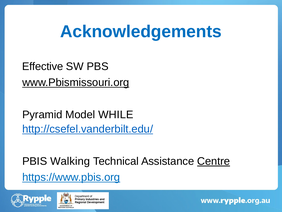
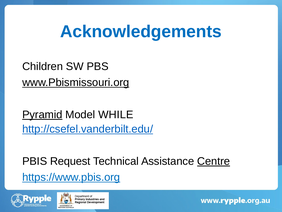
Effective: Effective -> Children
Pyramid underline: none -> present
Walking: Walking -> Request
